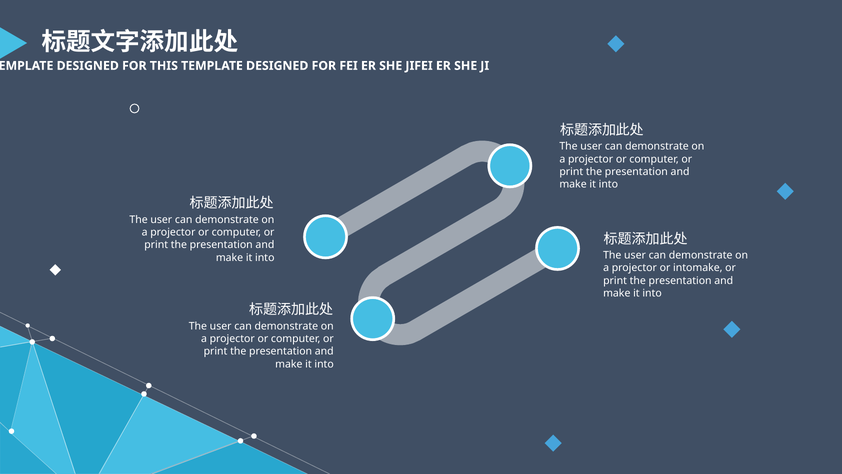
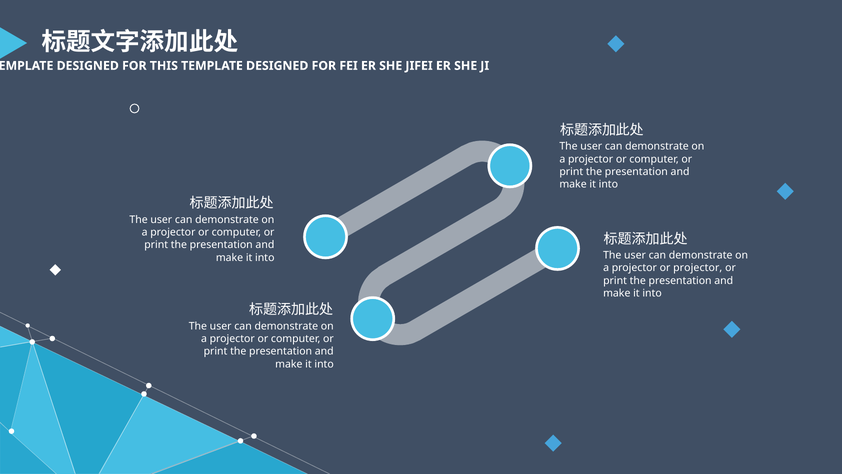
or intomake: intomake -> projector
